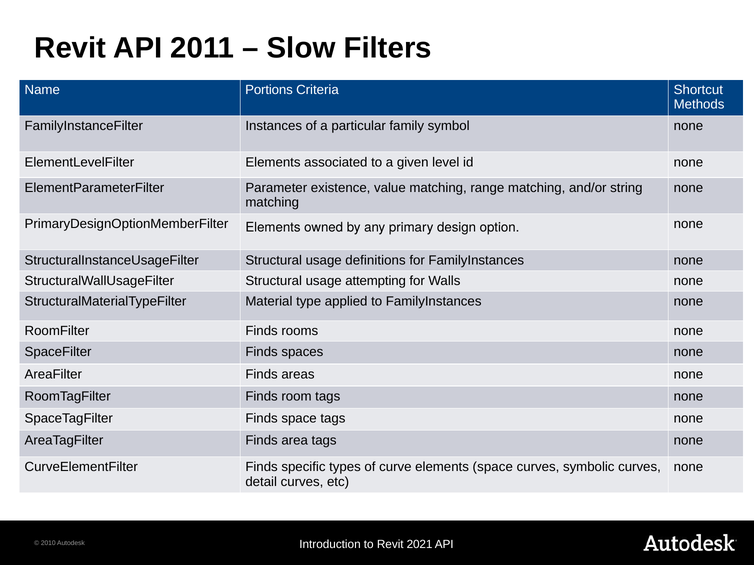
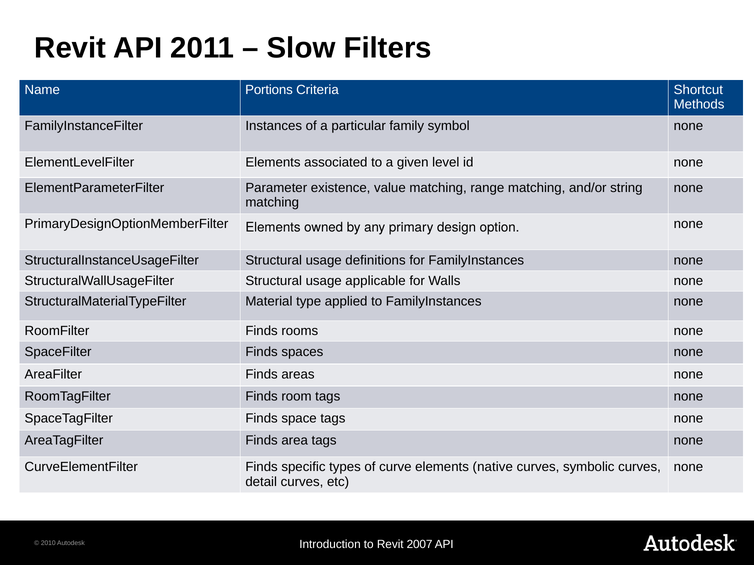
attempting: attempting -> applicable
elements space: space -> native
2021: 2021 -> 2007
